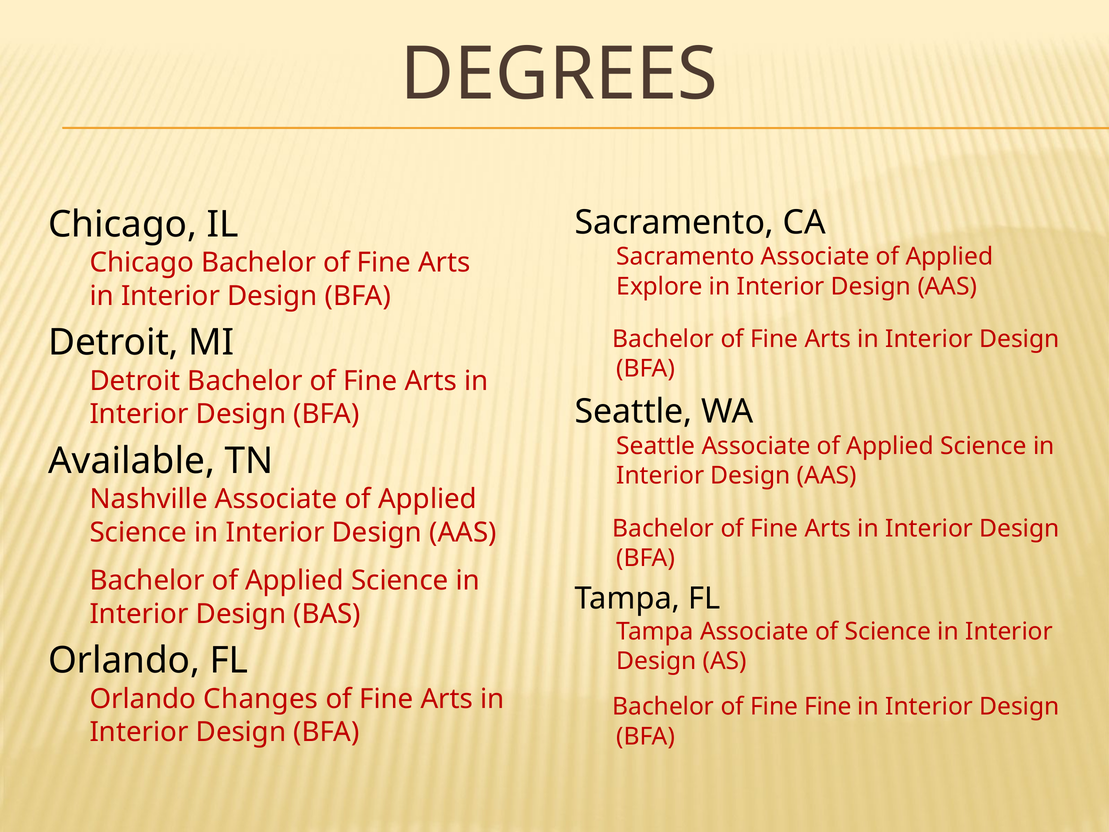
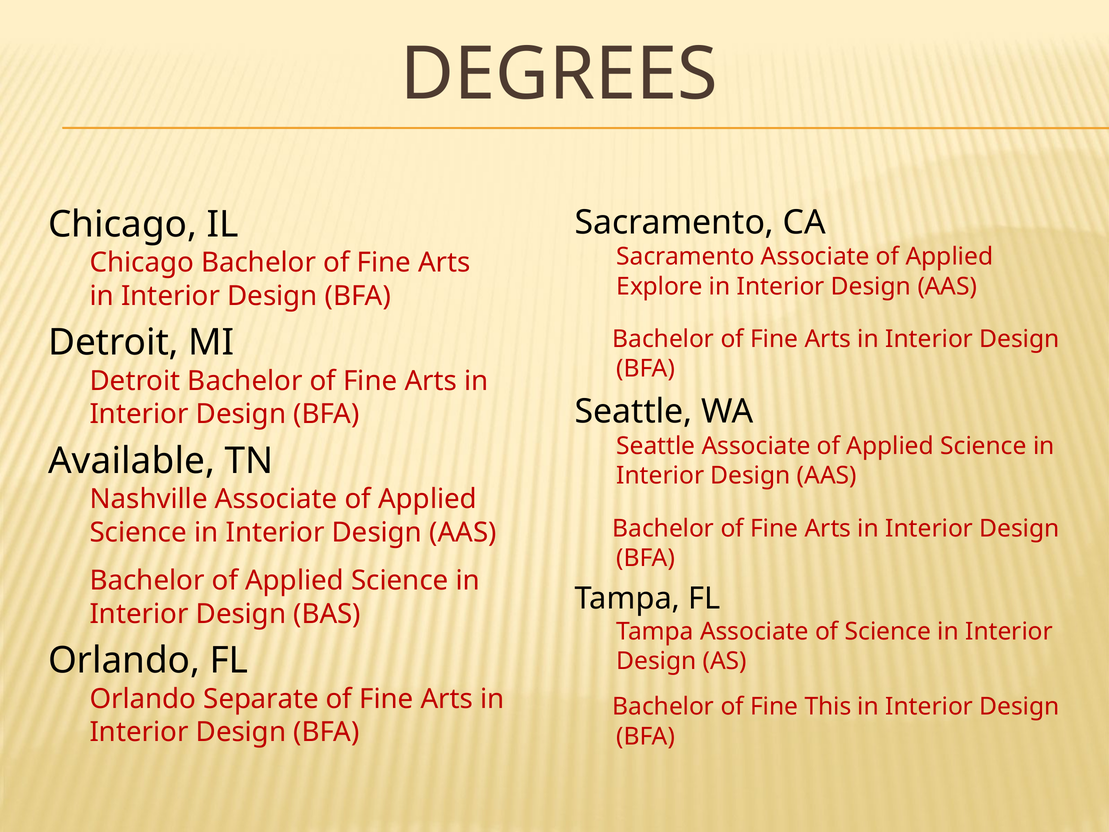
Changes: Changes -> Separate
Fine Fine: Fine -> This
